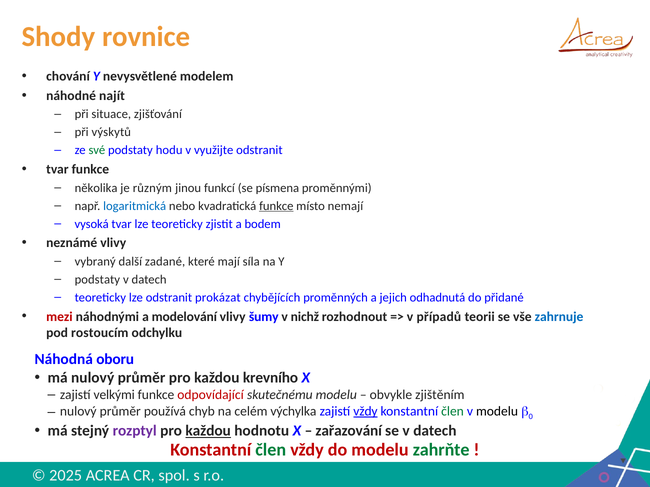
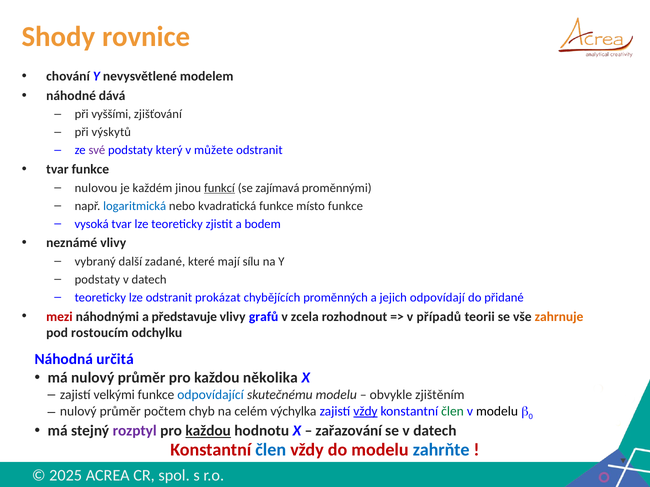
najít: najít -> dává
situace: situace -> vyššími
své colour: green -> purple
hodu: hodu -> který
využijte: využijte -> můžete
několika: několika -> nulovou
různým: různým -> každém
funkcí underline: none -> present
písmena: písmena -> zajímavá
funkce at (276, 206) underline: present -> none
místo nemají: nemají -> funkce
síla: síla -> sílu
odhadnutá: odhadnutá -> odpovídají
modelování: modelování -> představuje
šumy: šumy -> grafů
nichž: nichž -> zcela
zahrnuje colour: blue -> orange
oboru: oboru -> určitá
krevního: krevního -> několika
odpovídající colour: red -> blue
používá: používá -> počtem
člen at (271, 450) colour: green -> blue
zahrňte colour: green -> blue
